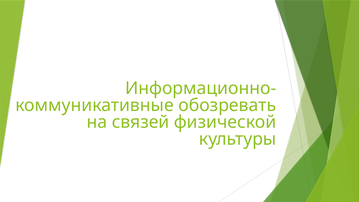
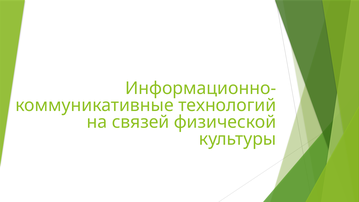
обозревать: обозревать -> технологий
